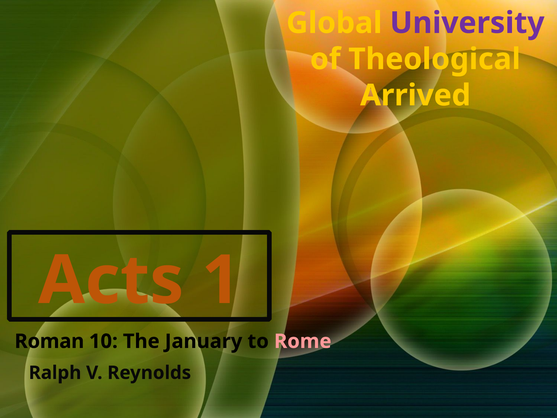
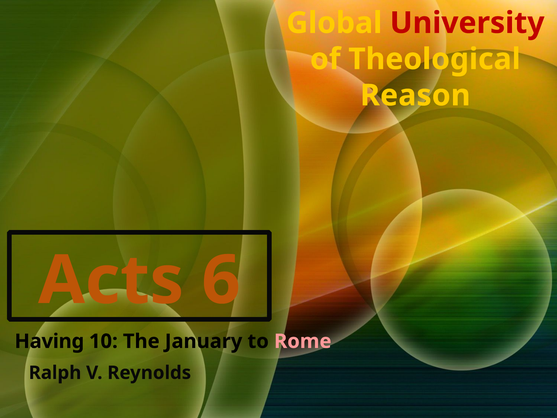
University colour: purple -> red
Arrived: Arrived -> Reason
1: 1 -> 6
Roman: Roman -> Having
